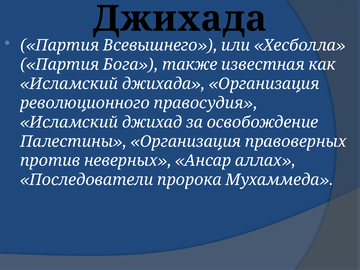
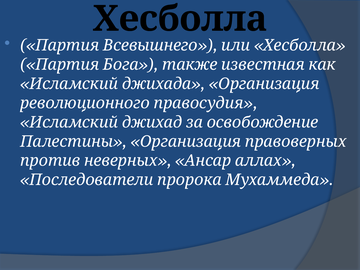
Джихада at (180, 19): Джихада -> Хесболла
